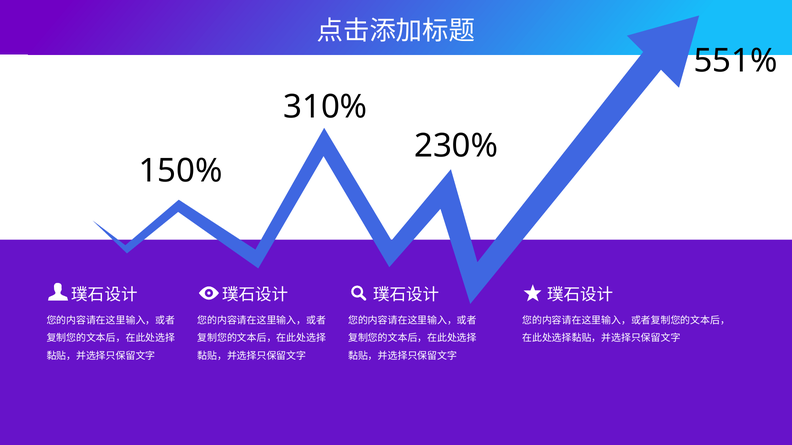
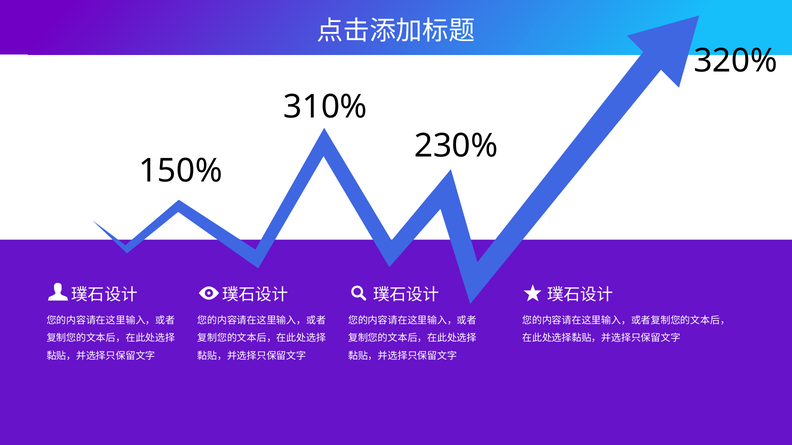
551%: 551% -> 320%
